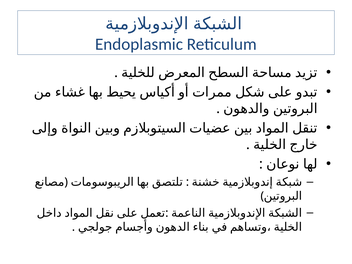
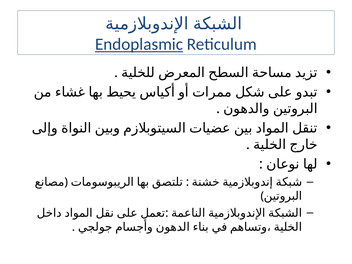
Endoplasmic underline: none -> present
